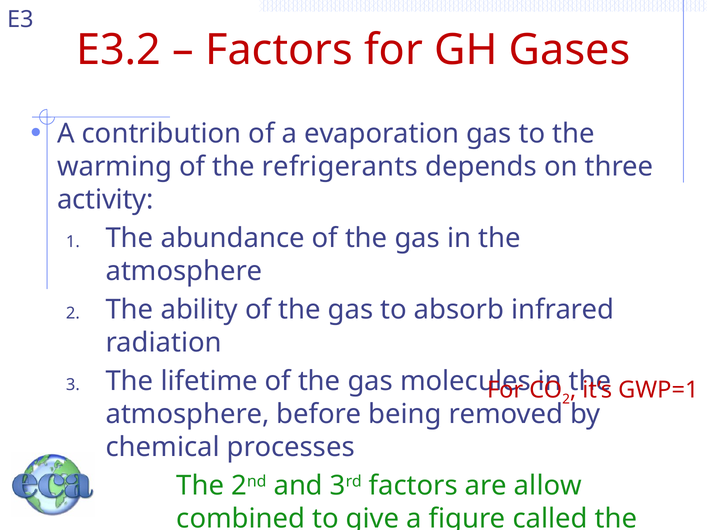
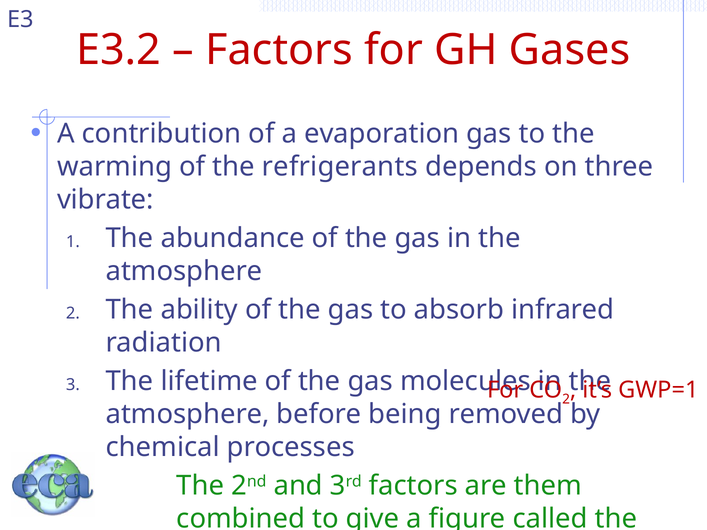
activity: activity -> vibrate
allow: allow -> them
